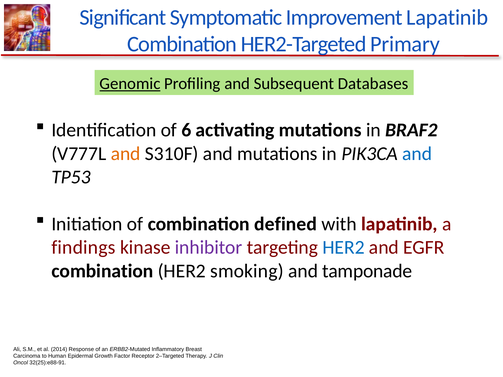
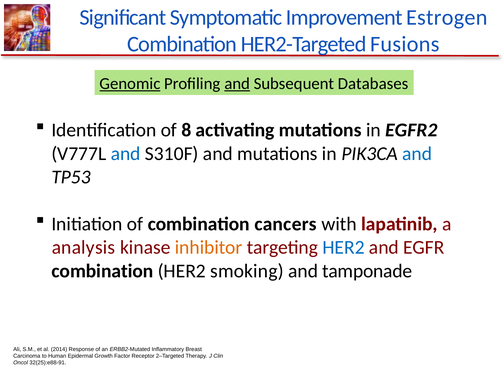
Improvement Lapatinib: Lapatinib -> Estrogen
Primary: Primary -> Fusions
and at (237, 84) underline: none -> present
6: 6 -> 8
BRAF2: BRAF2 -> EGFR2
and at (126, 154) colour: orange -> blue
defined: defined -> cancers
findings: findings -> analysis
inhibitor colour: purple -> orange
